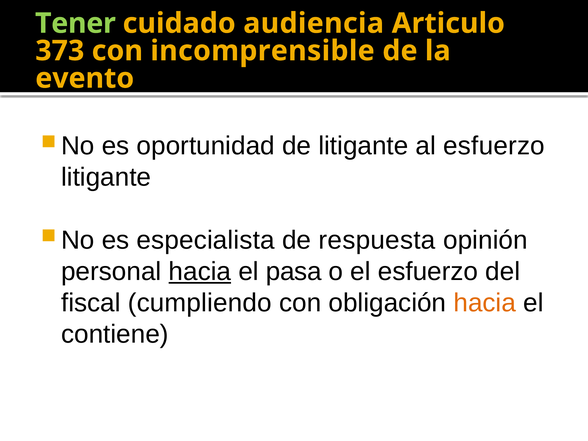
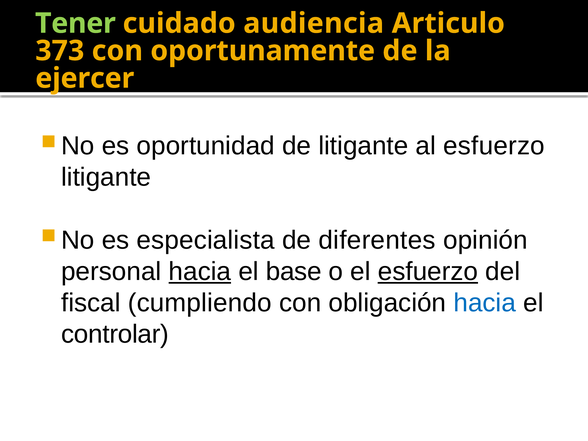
incomprensible: incomprensible -> oportunamente
evento: evento -> ejercer
respuesta: respuesta -> diferentes
pasa: pasa -> base
esfuerzo at (428, 271) underline: none -> present
hacia at (485, 303) colour: orange -> blue
contiene: contiene -> controlar
